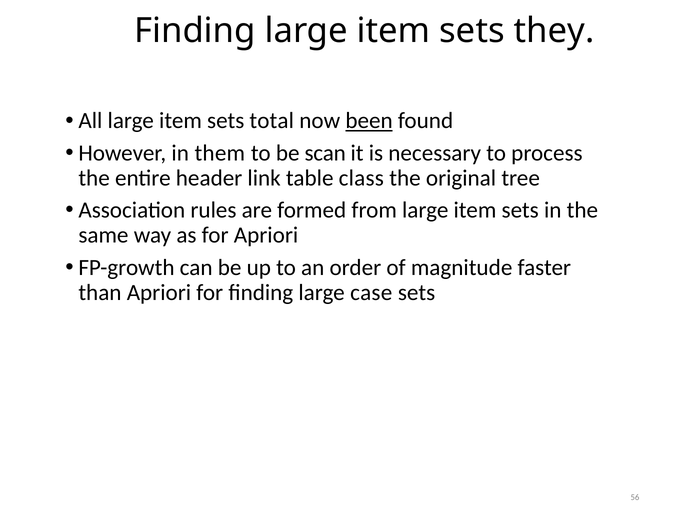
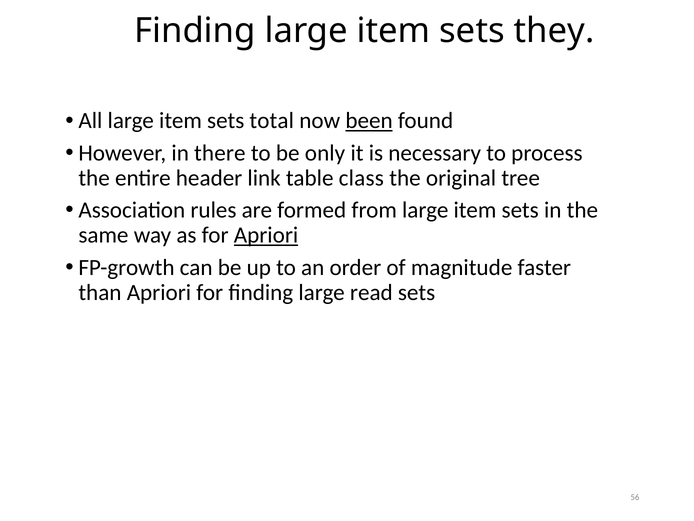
them: them -> there
scan: scan -> only
Apriori at (266, 235) underline: none -> present
case: case -> read
